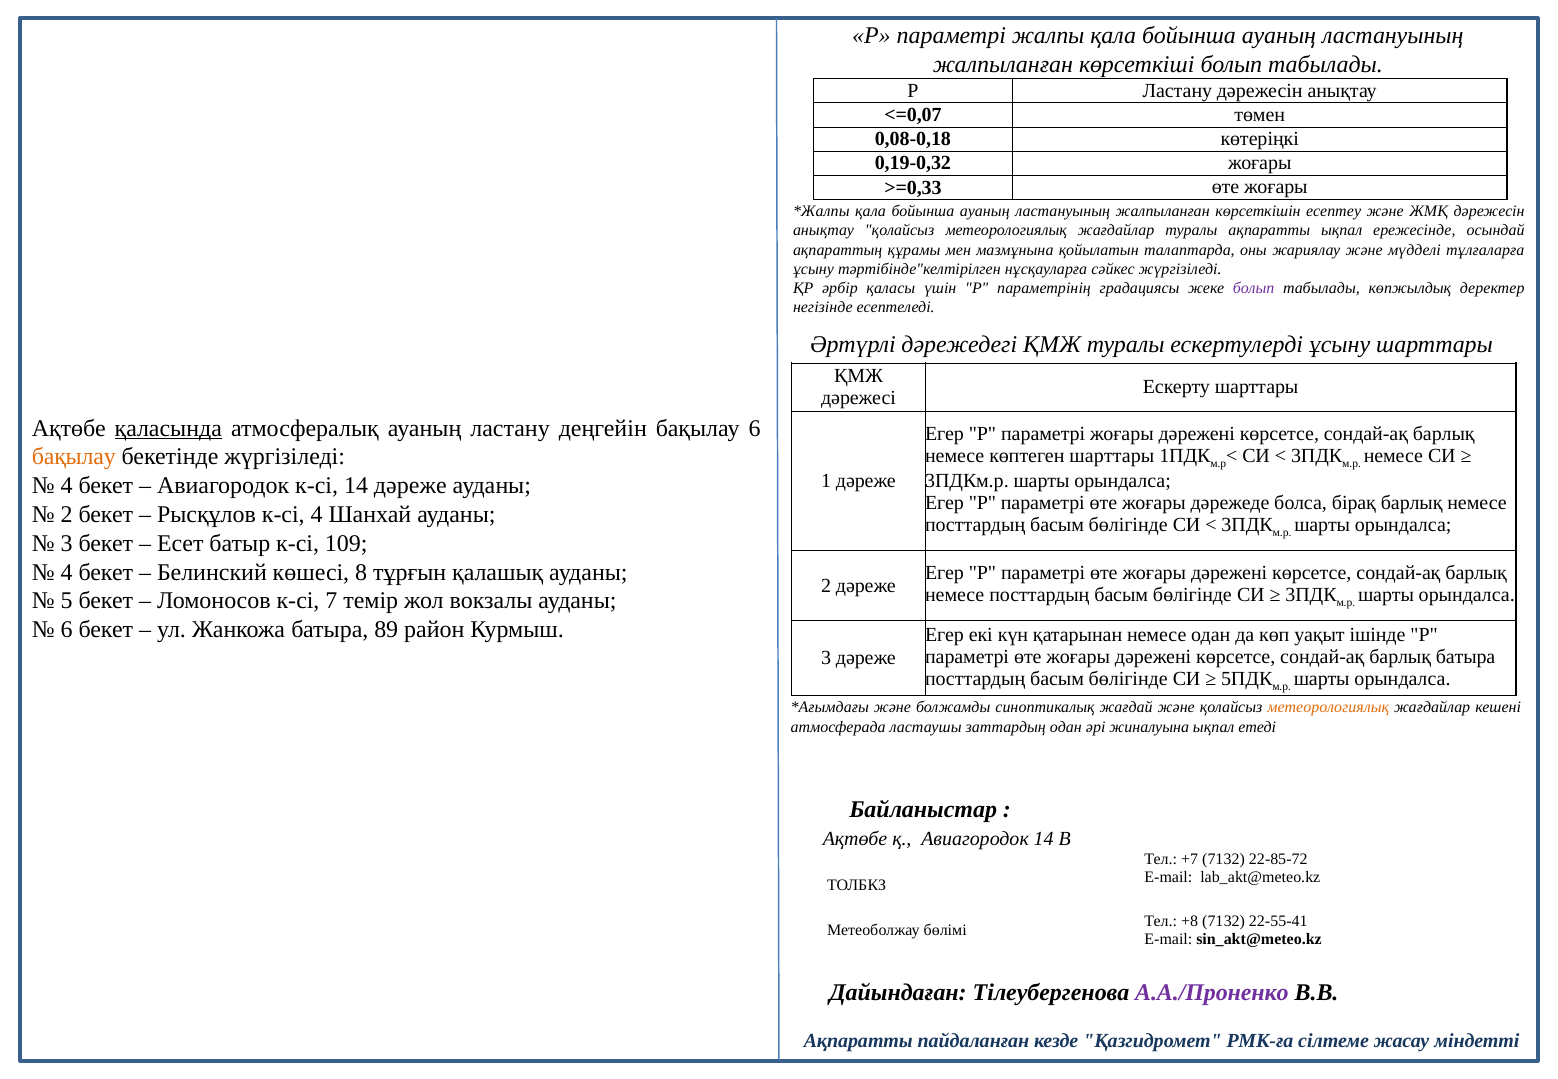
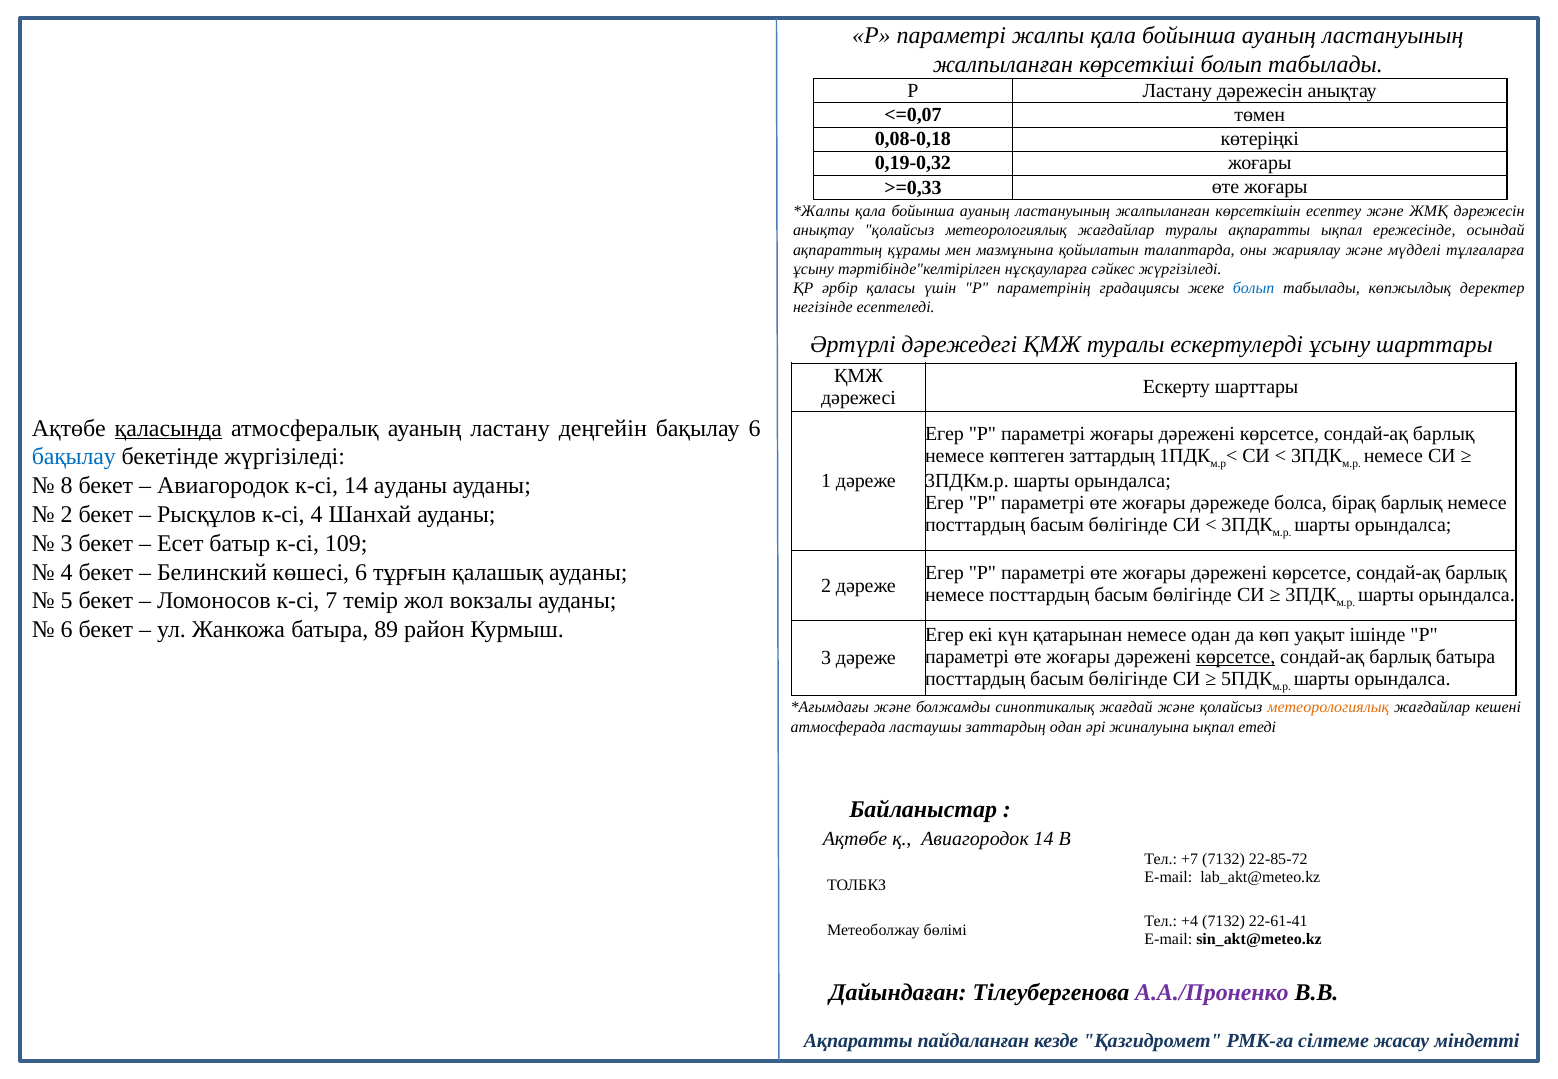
болып at (1254, 288) colour: purple -> blue
бақылау at (74, 457) colour: orange -> blue
көптеген шарттары: шарттары -> заттардың
4 at (67, 486): 4 -> 8
14 дәреже: дәреже -> ауданы
көшесі 8: 8 -> 6
көрсетсе at (1236, 657) underline: none -> present
+8: +8 -> +4
22-55-41: 22-55-41 -> 22-61-41
